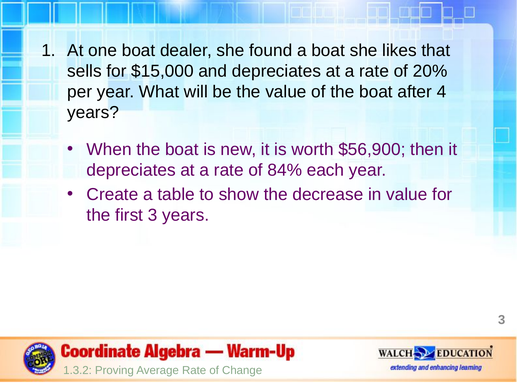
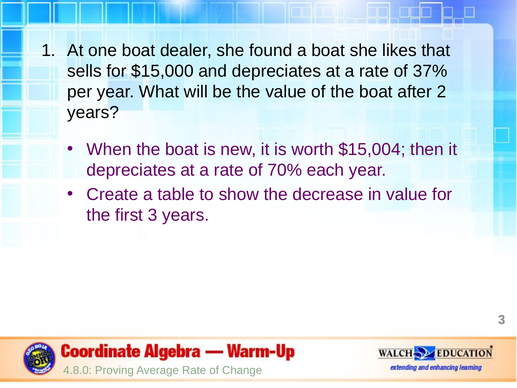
20%: 20% -> 37%
4: 4 -> 2
$56,900: $56,900 -> $15,004
84%: 84% -> 70%
1.3.2: 1.3.2 -> 4.8.0
